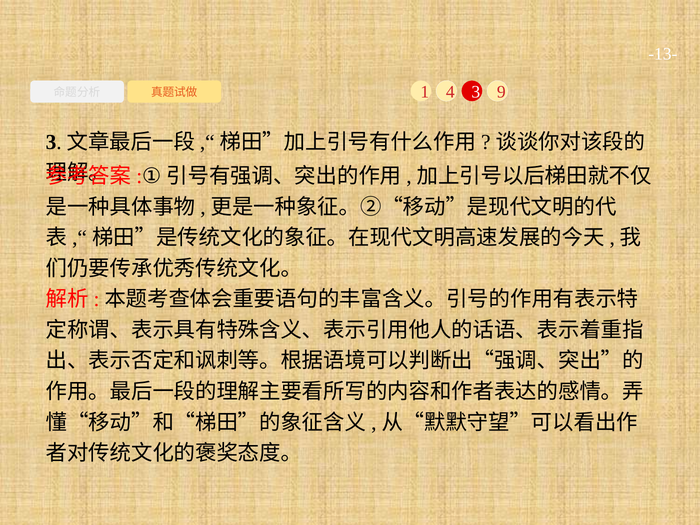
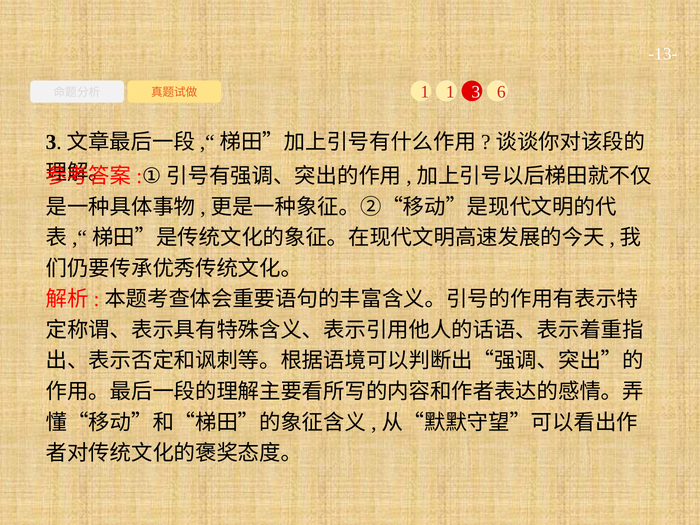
1 4: 4 -> 1
9: 9 -> 6
